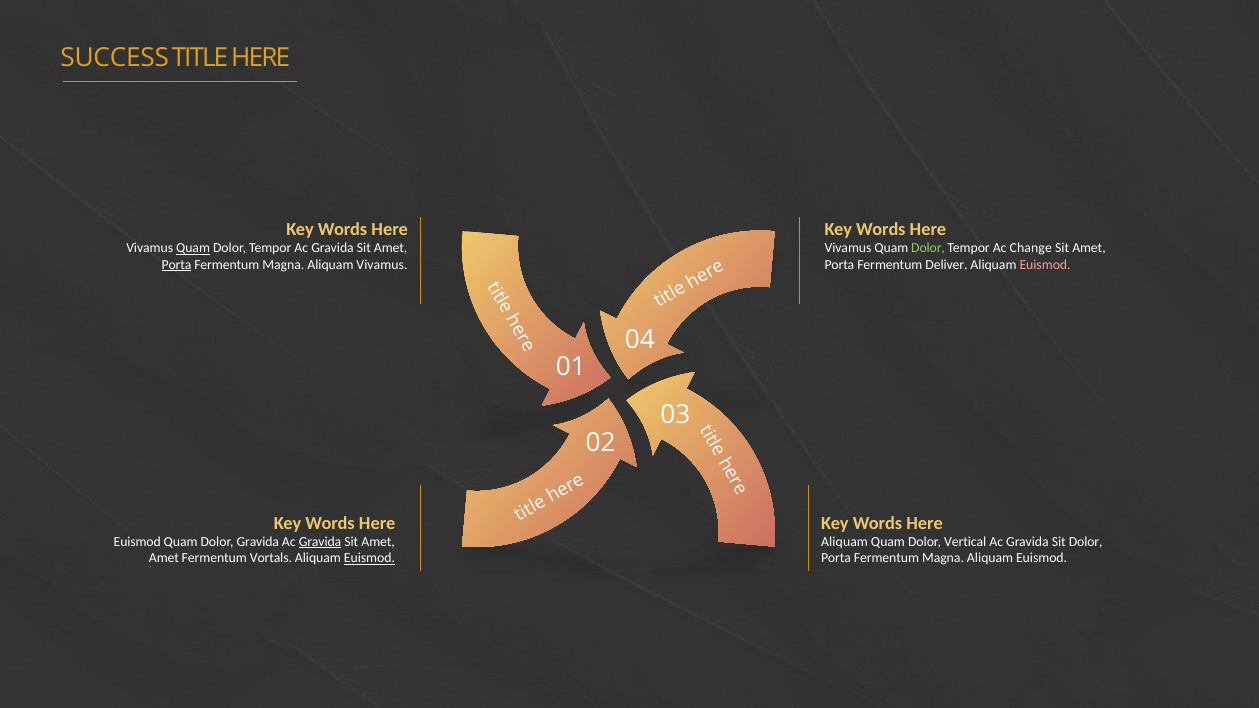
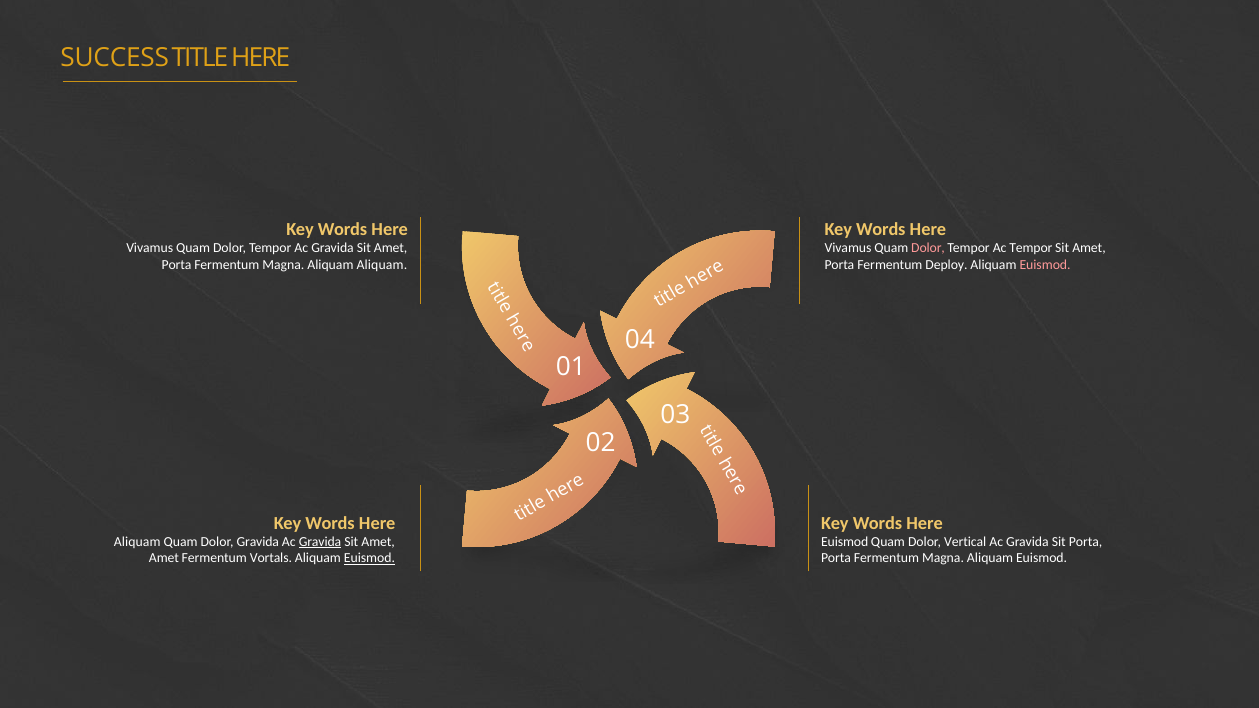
Quam at (193, 248) underline: present -> none
Dolor at (928, 248) colour: light green -> pink
Ac Change: Change -> Tempor
Porta at (176, 265) underline: present -> none
Aliquam Vivamus: Vivamus -> Aliquam
Deliver: Deliver -> Deploy
Euismod at (137, 542): Euismod -> Aliquam
Aliquam at (845, 542): Aliquam -> Euismod
Sit Dolor: Dolor -> Porta
